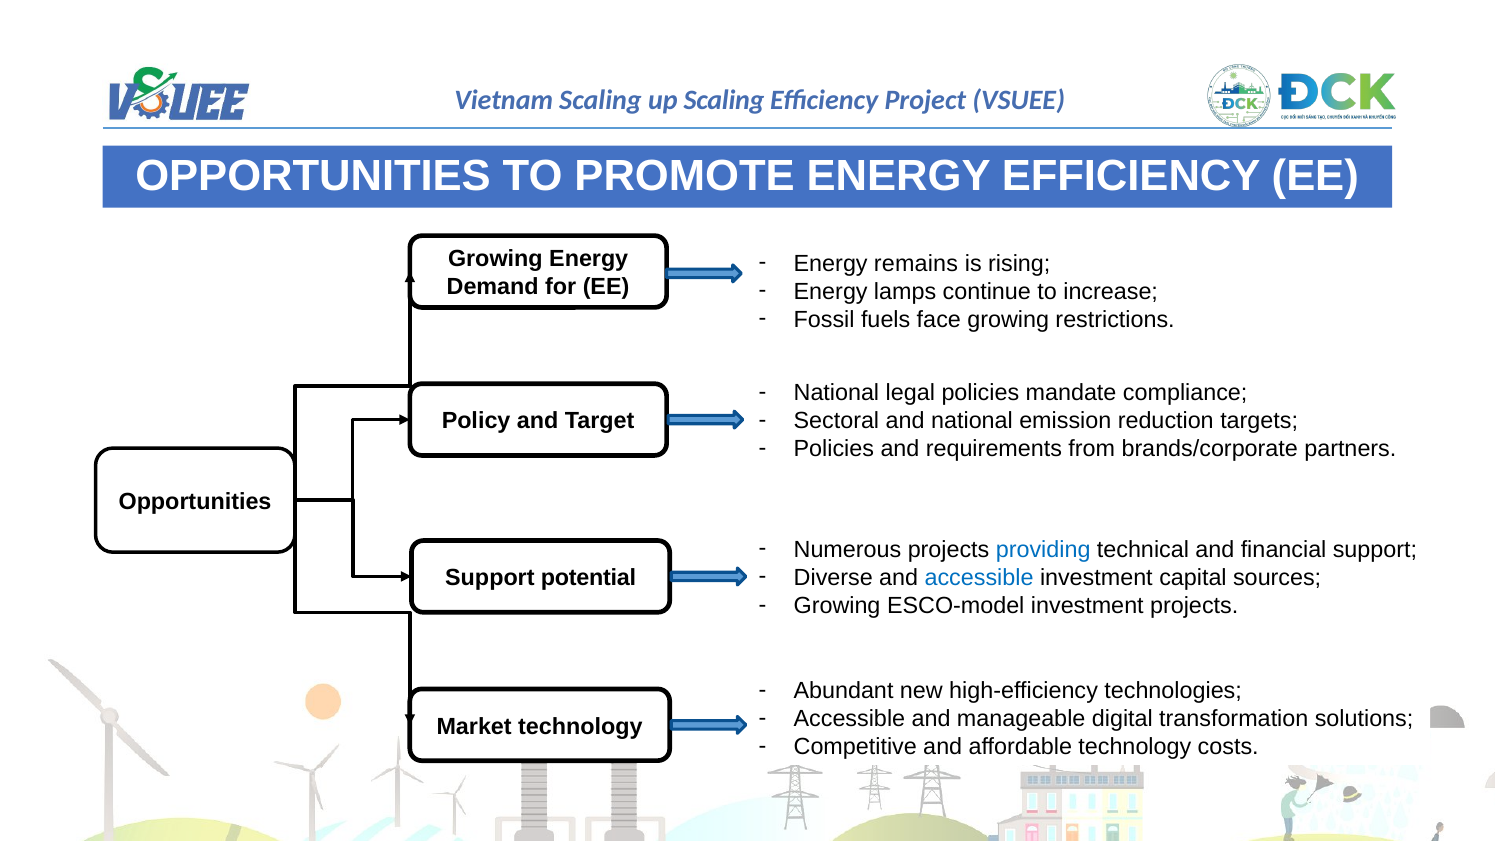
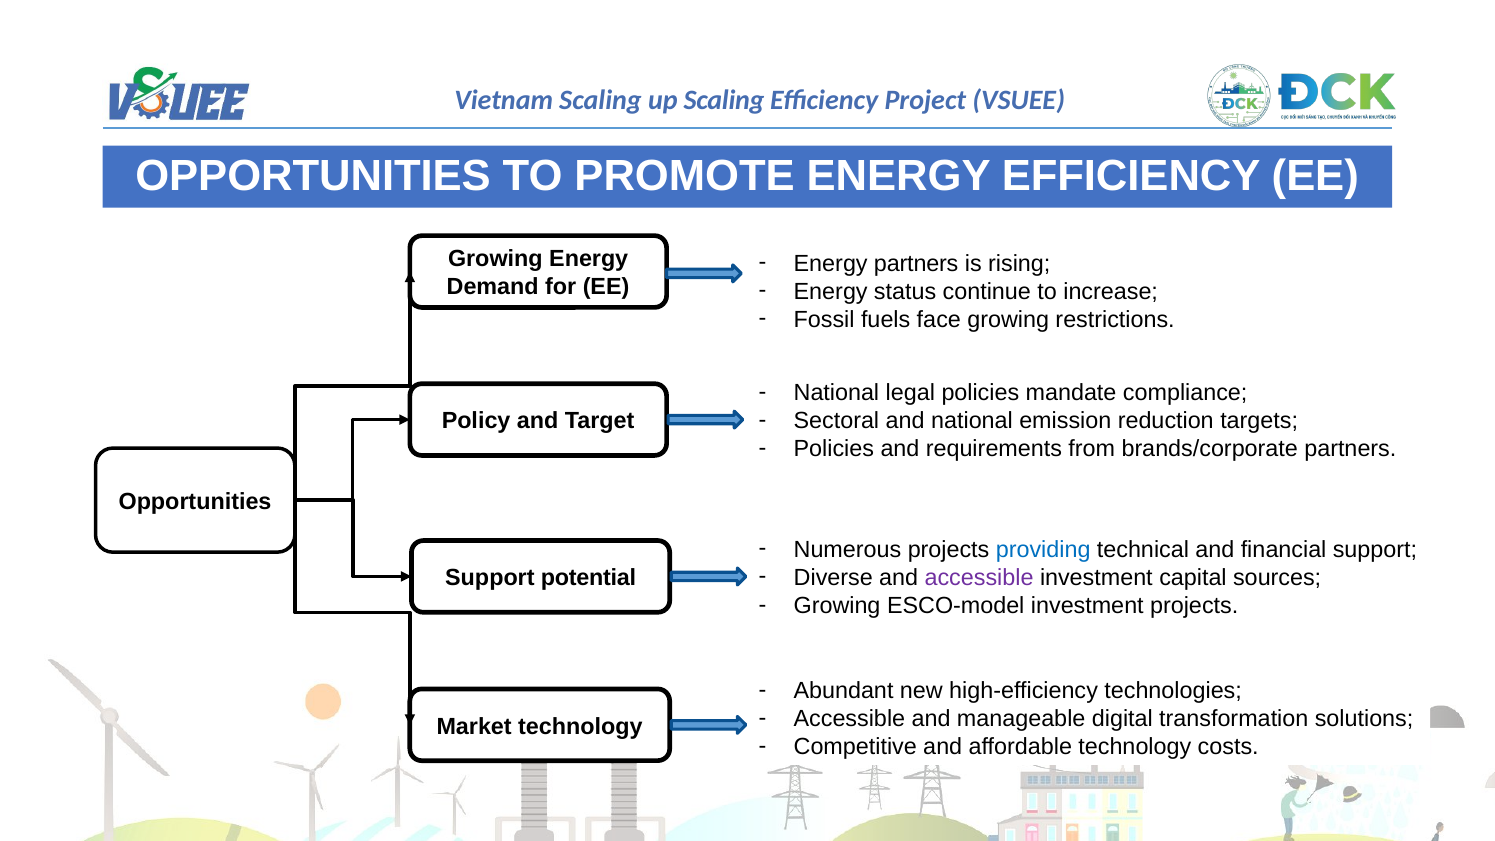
Energy remains: remains -> partners
lamps: lamps -> status
accessible at (979, 578) colour: blue -> purple
